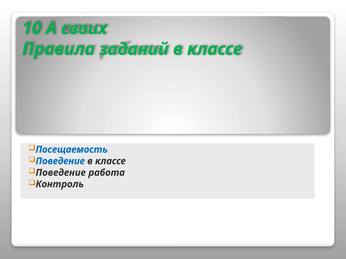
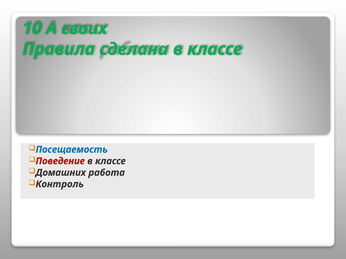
заданий: заданий -> сделана
Поведение at (60, 161) colour: blue -> red
Поведение at (61, 173): Поведение -> Домашних
